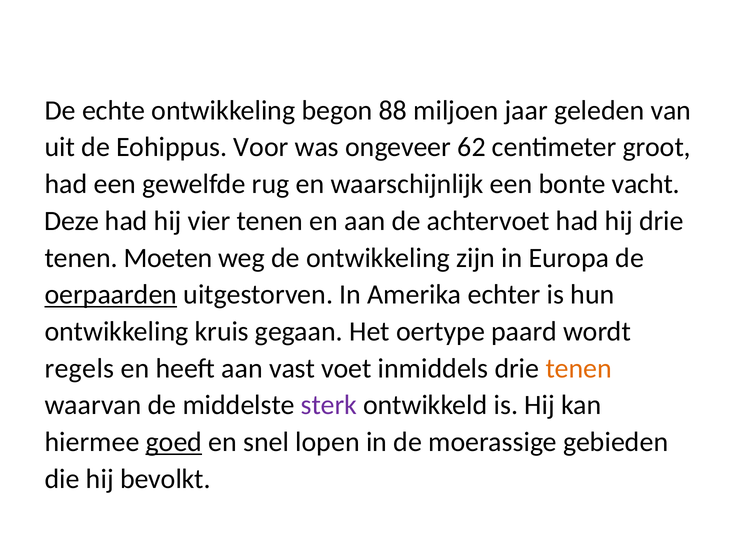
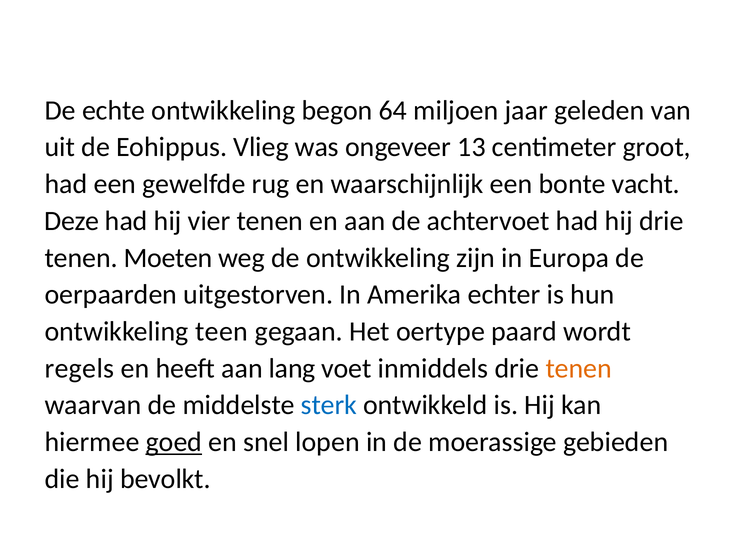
88: 88 -> 64
Voor: Voor -> Vlieg
62: 62 -> 13
oerpaarden underline: present -> none
kruis: kruis -> teen
vast: vast -> lang
sterk colour: purple -> blue
